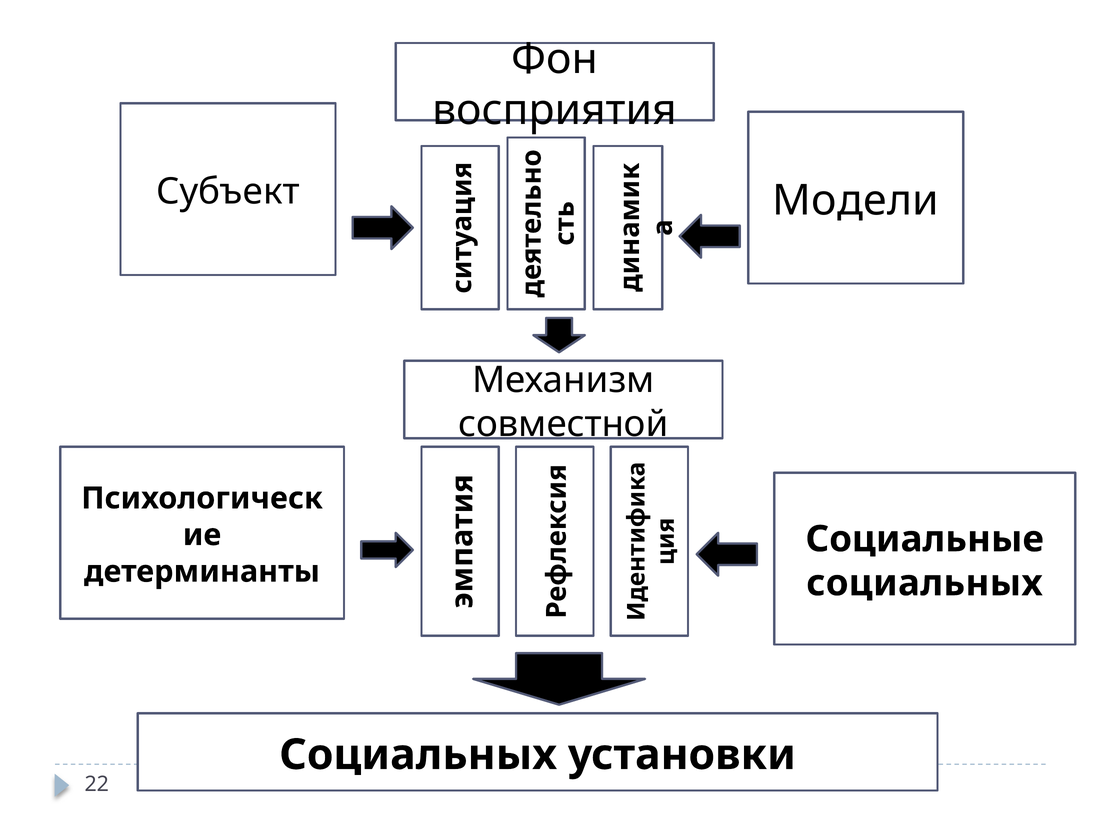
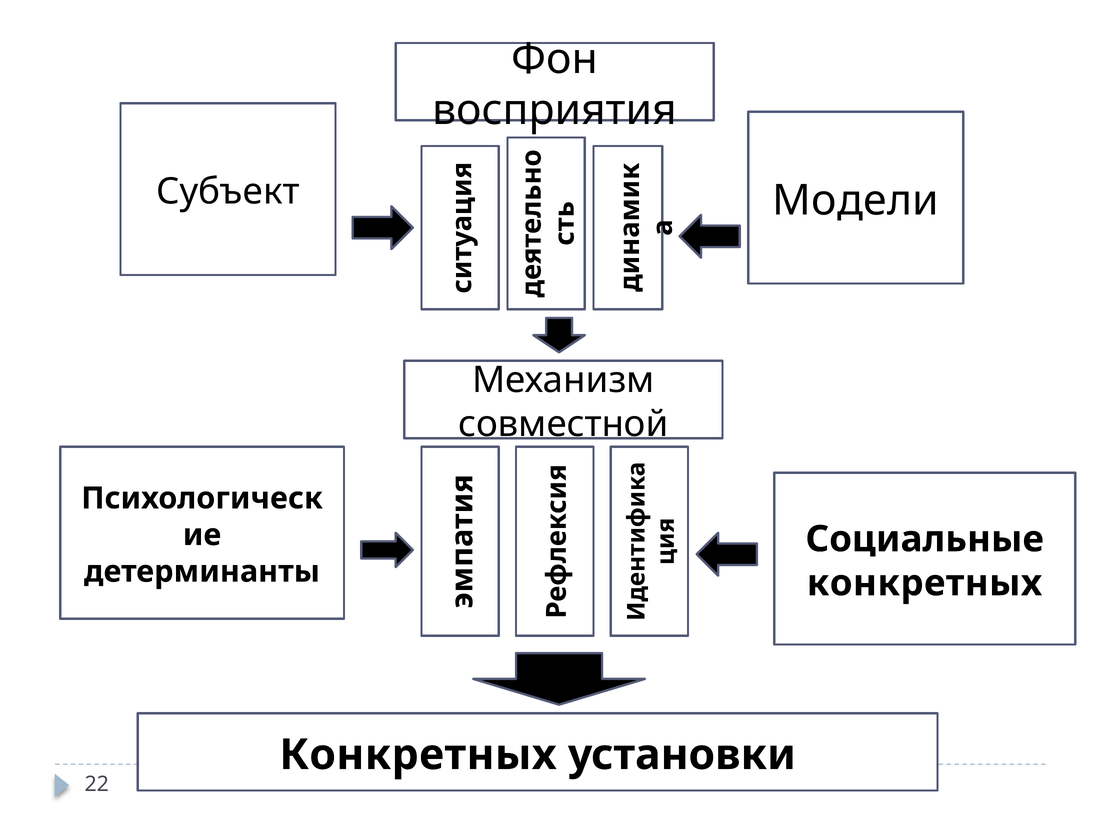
социальных at (924, 584): социальных -> конкретных
Социальных at (418, 756): Социальных -> Конкретных
